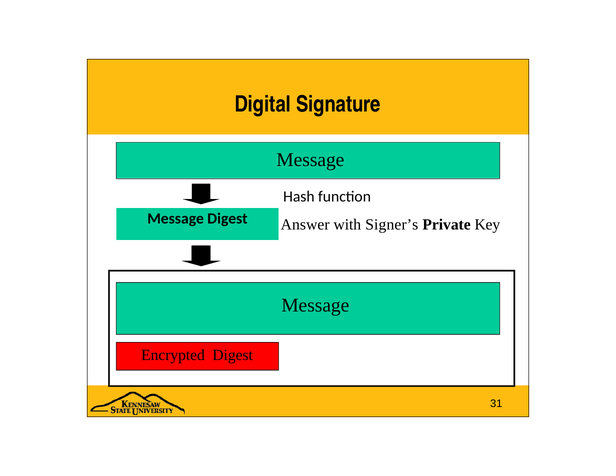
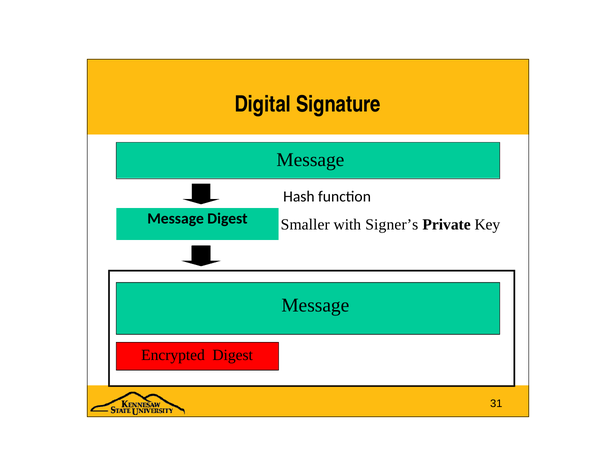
Answer: Answer -> Smaller
